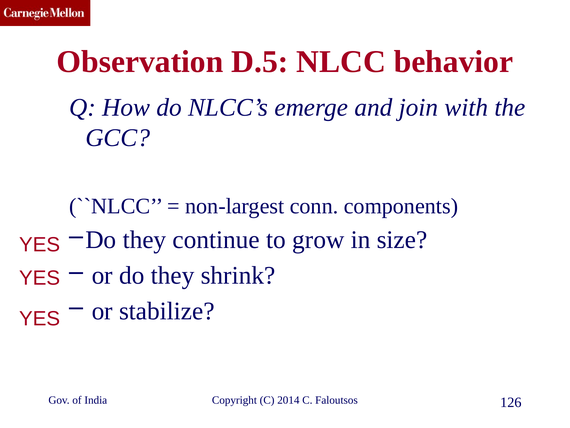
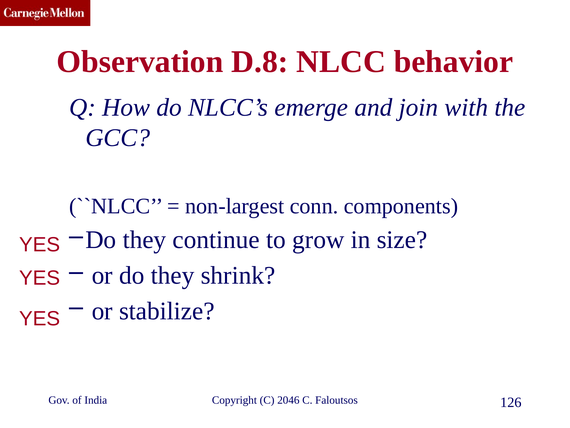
D.5: D.5 -> D.8
2014: 2014 -> 2046
